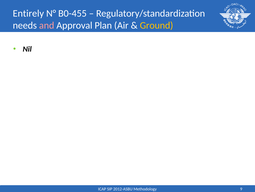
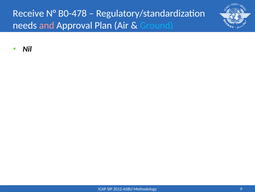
Entirely: Entirely -> Receive
B0-455: B0-455 -> B0-478
Ground colour: yellow -> light blue
